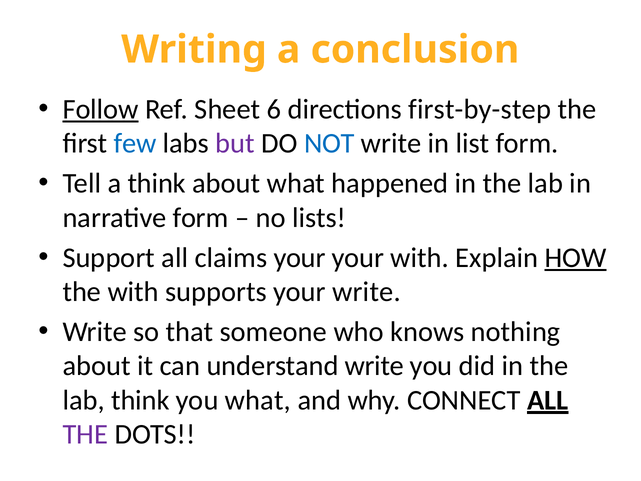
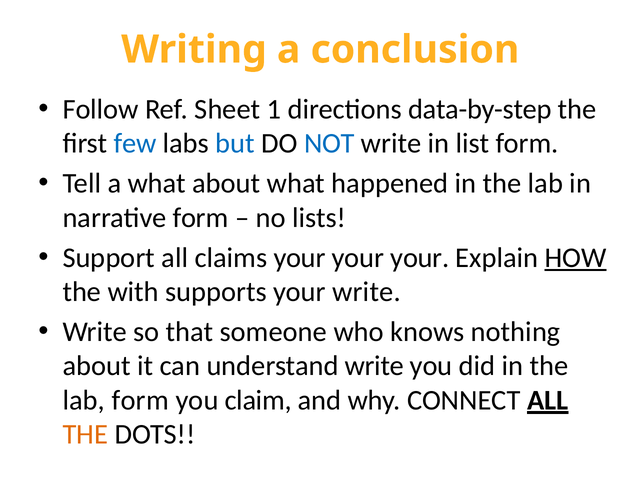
Follow underline: present -> none
6: 6 -> 1
first-by-step: first-by-step -> data-by-step
but colour: purple -> blue
a think: think -> what
with at (420, 258): with -> your
lab think: think -> form
you what: what -> claim
THE at (85, 434) colour: purple -> orange
